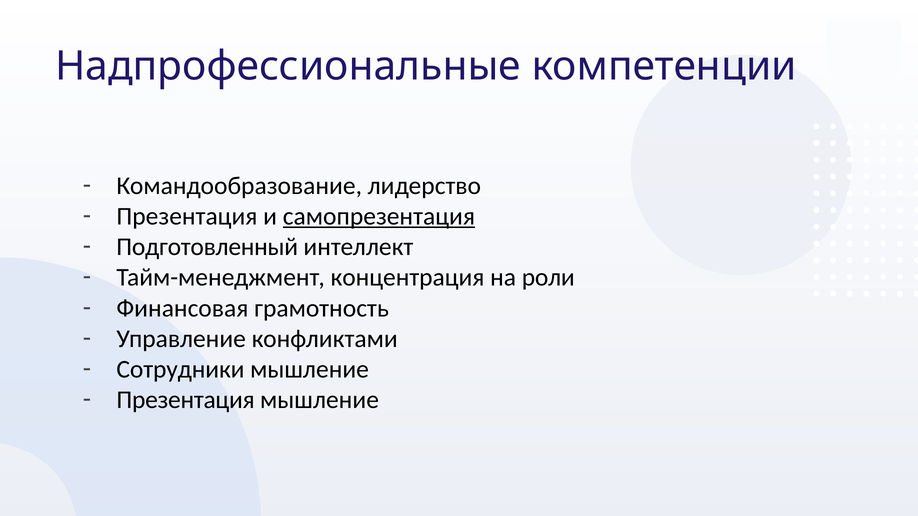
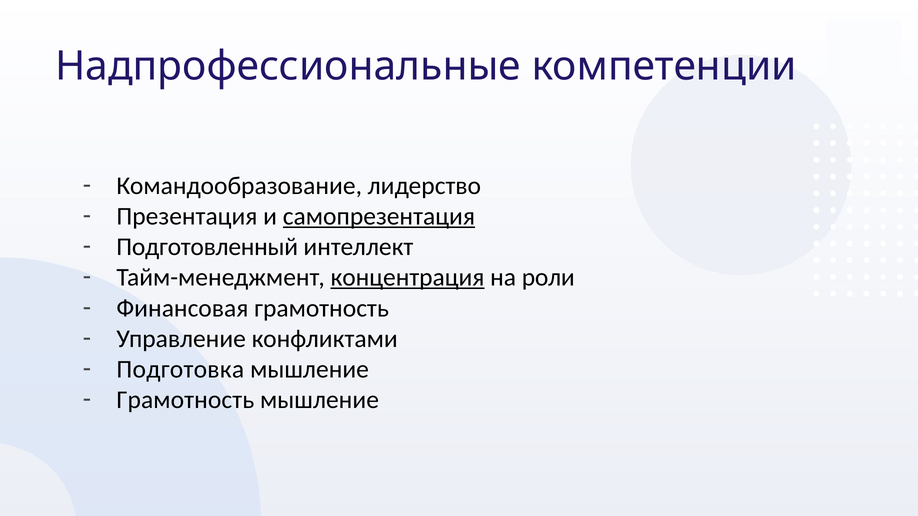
концентрация underline: none -> present
Сотрудники: Сотрудники -> Подготовка
Презентация at (186, 400): Презентация -> Грамотность
